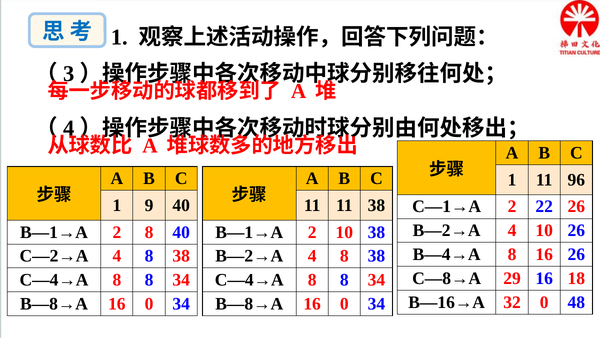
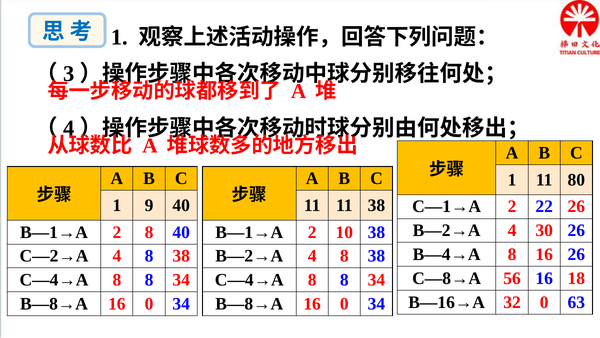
96: 96 -> 80
4 10: 10 -> 30
29: 29 -> 56
48: 48 -> 63
